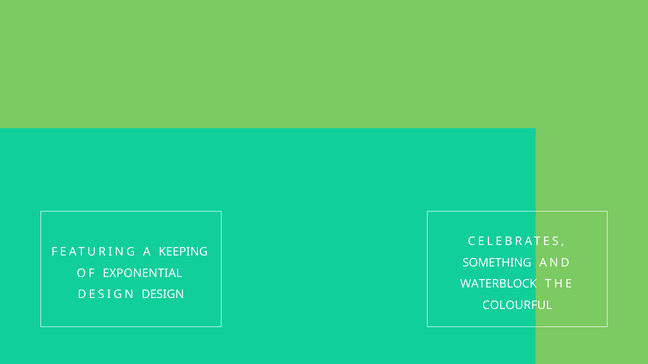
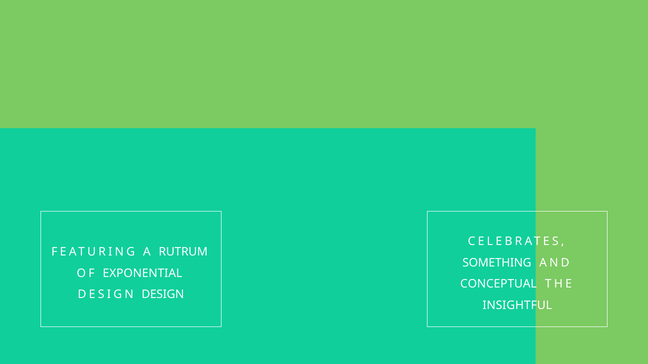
KEEPING: KEEPING -> RUTRUM
WATERBLOCK: WATERBLOCK -> CONCEPTUAL
COLOURFUL: COLOURFUL -> INSIGHTFUL
